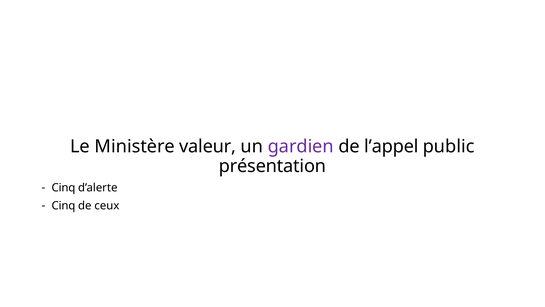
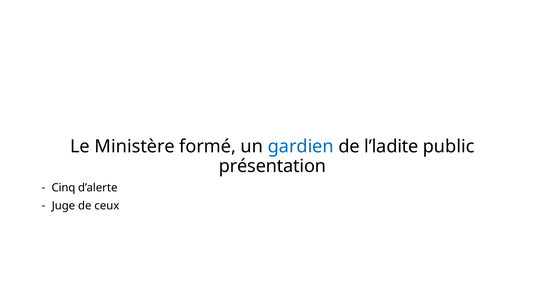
valeur: valeur -> formé
gardien colour: purple -> blue
l’appel: l’appel -> l’ladite
Cinq at (63, 205): Cinq -> Juge
